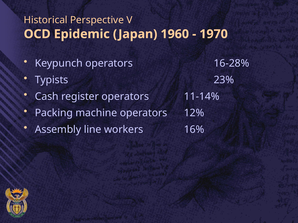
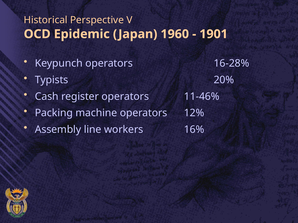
1970: 1970 -> 1901
23%: 23% -> 20%
11-14%: 11-14% -> 11-46%
